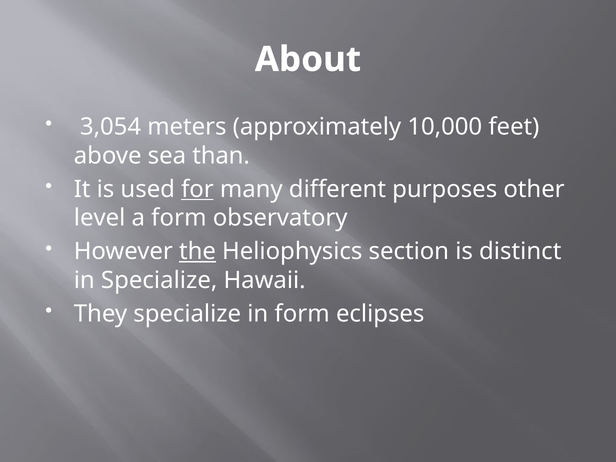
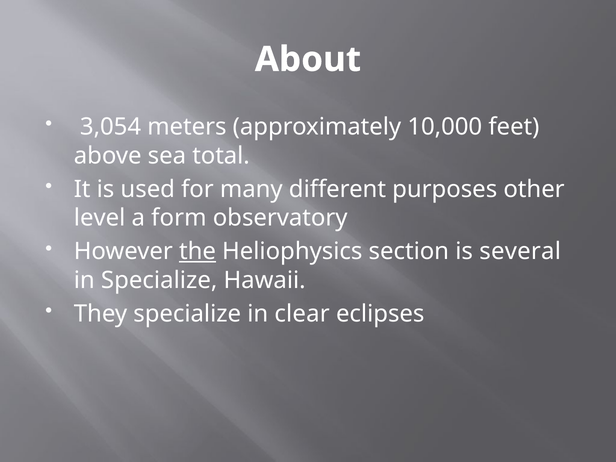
than: than -> total
for underline: present -> none
distinct: distinct -> several
in form: form -> clear
